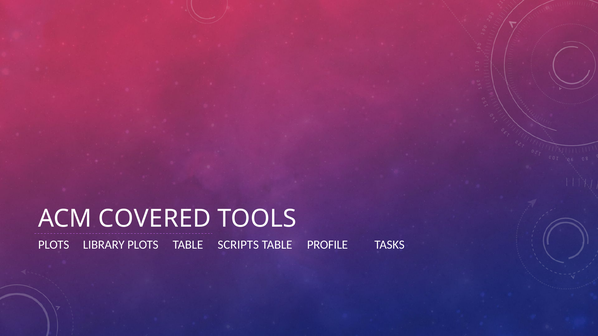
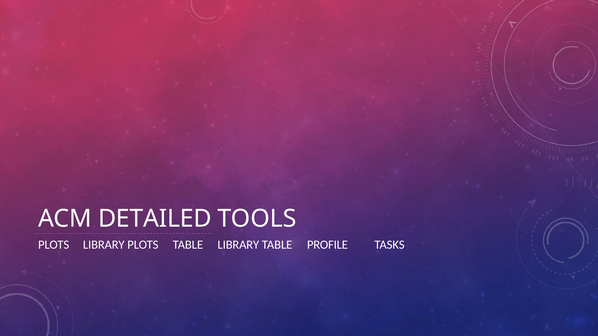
COVERED: COVERED -> DETAILED
TABLE SCRIPTS: SCRIPTS -> LIBRARY
